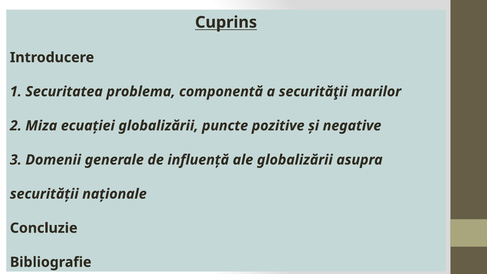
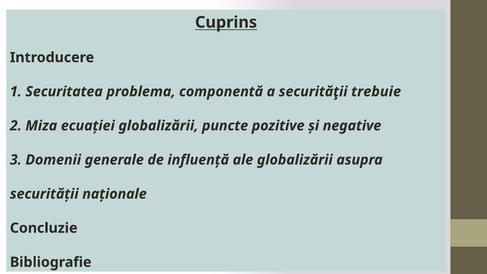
marilor: marilor -> trebuie
